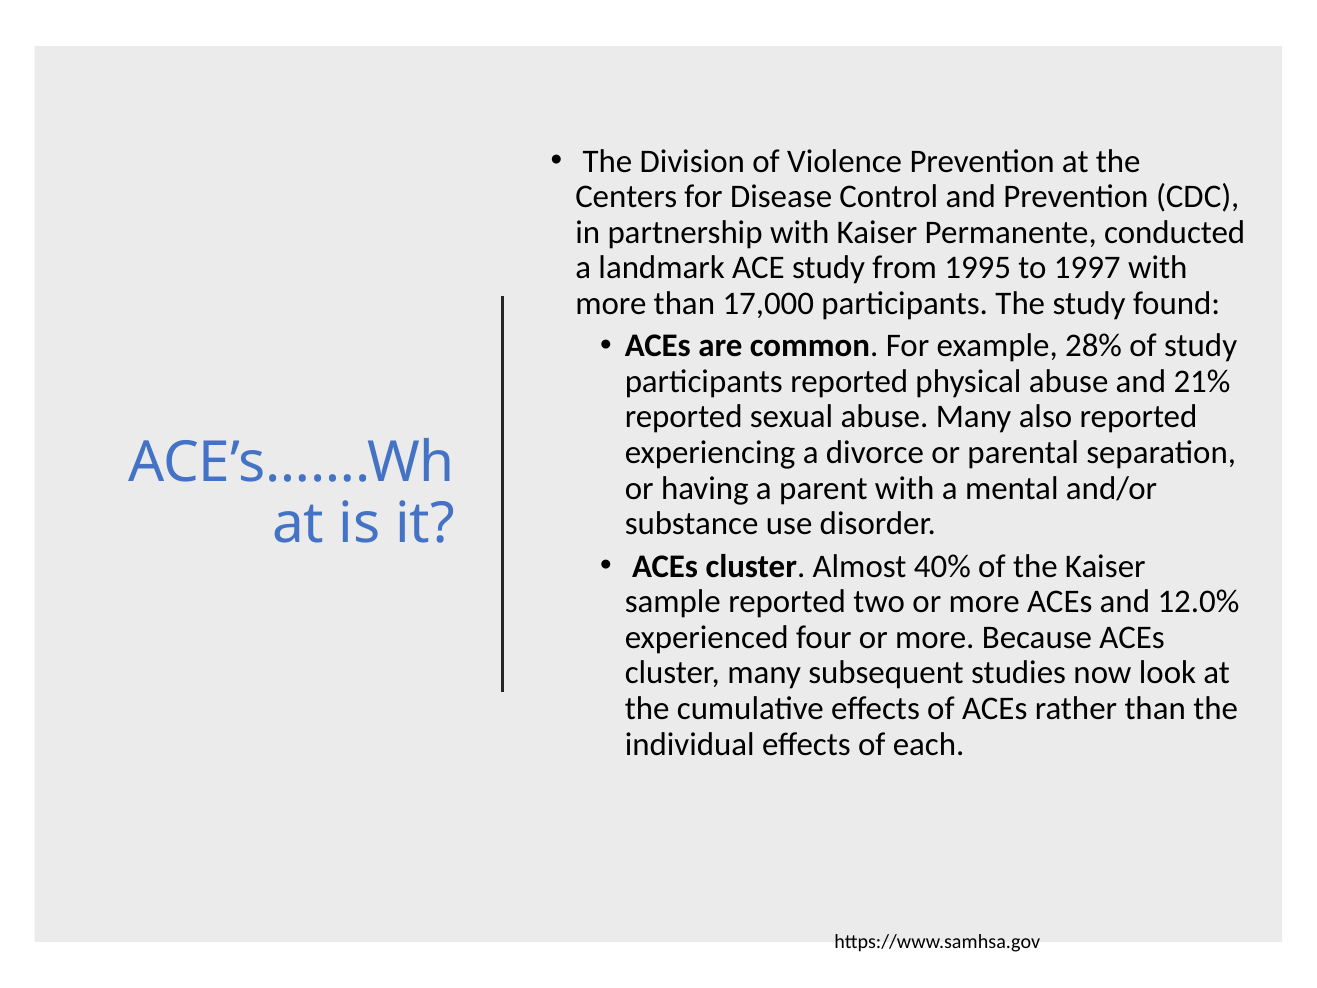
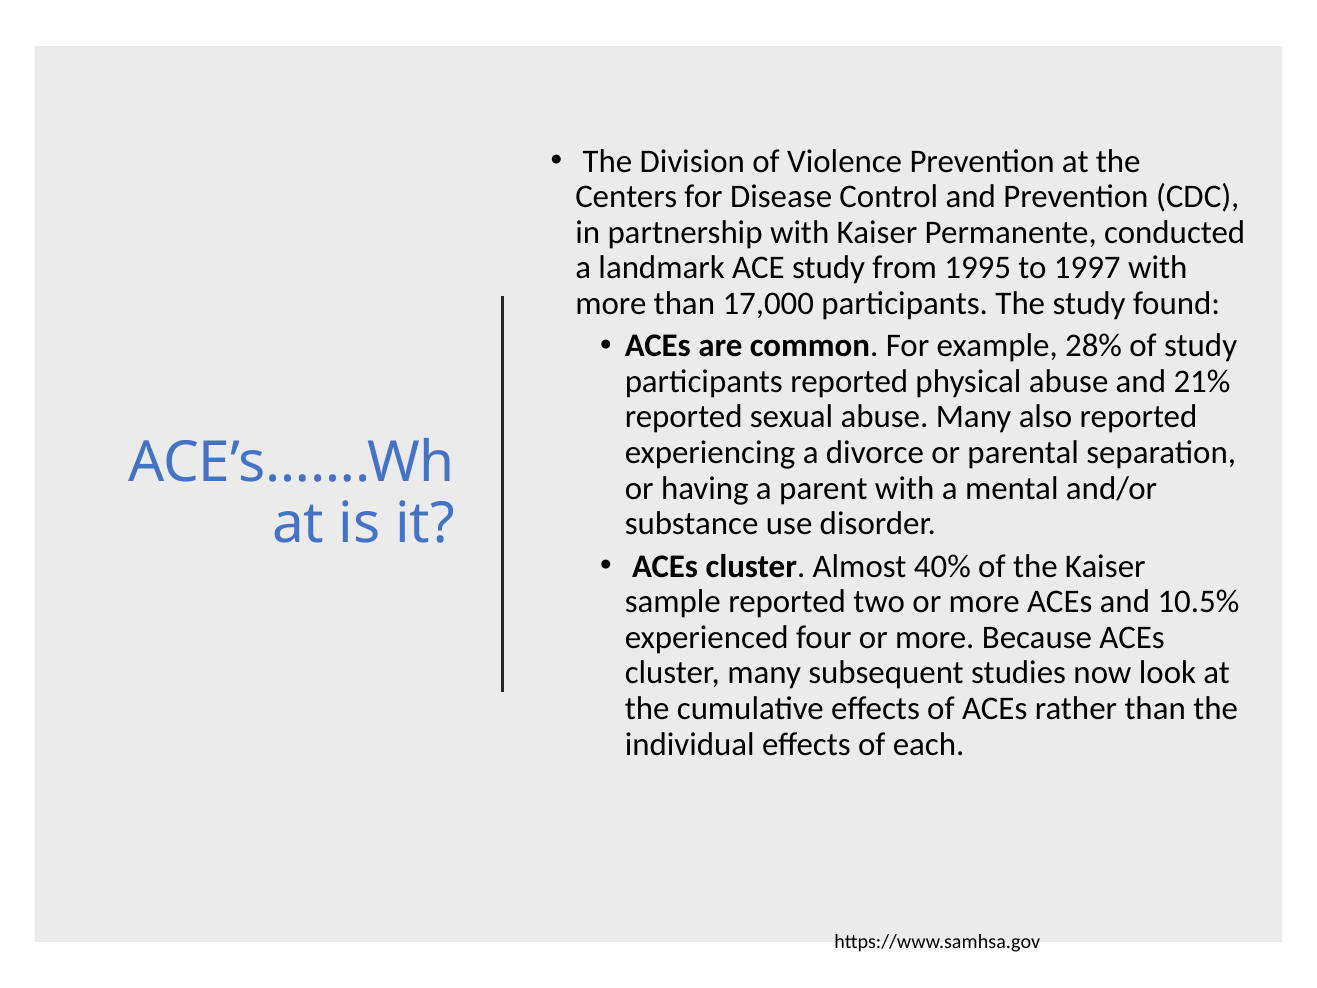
12.0%: 12.0% -> 10.5%
